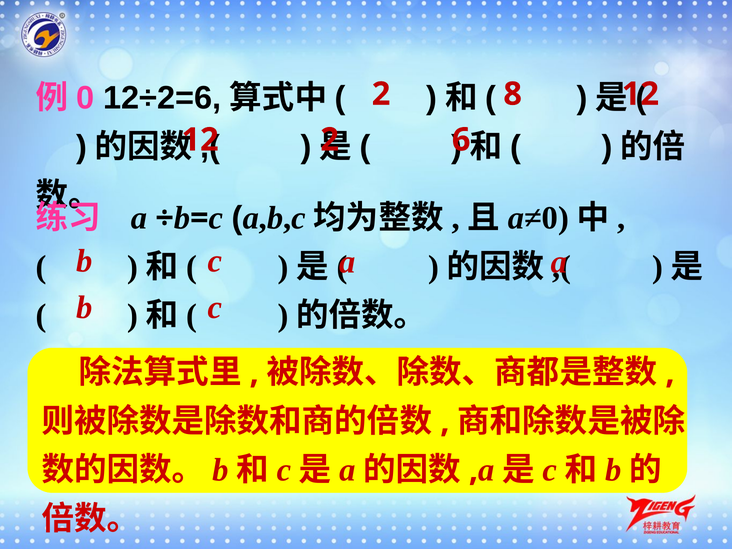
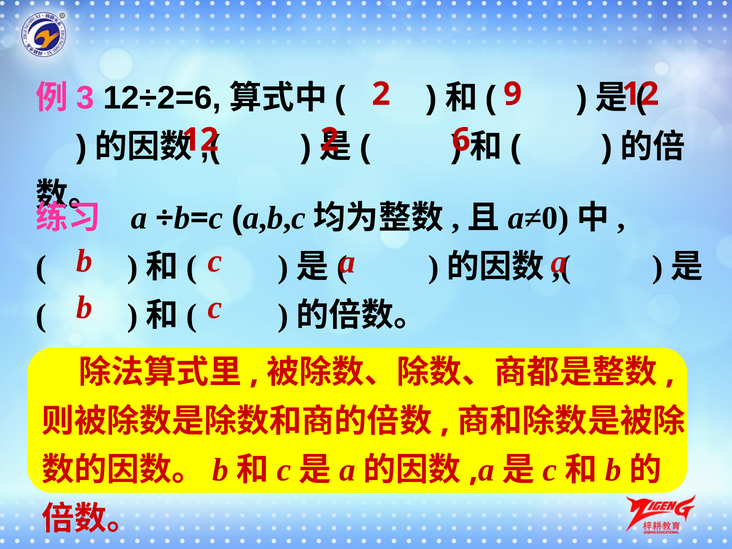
0: 0 -> 3
8: 8 -> 9
